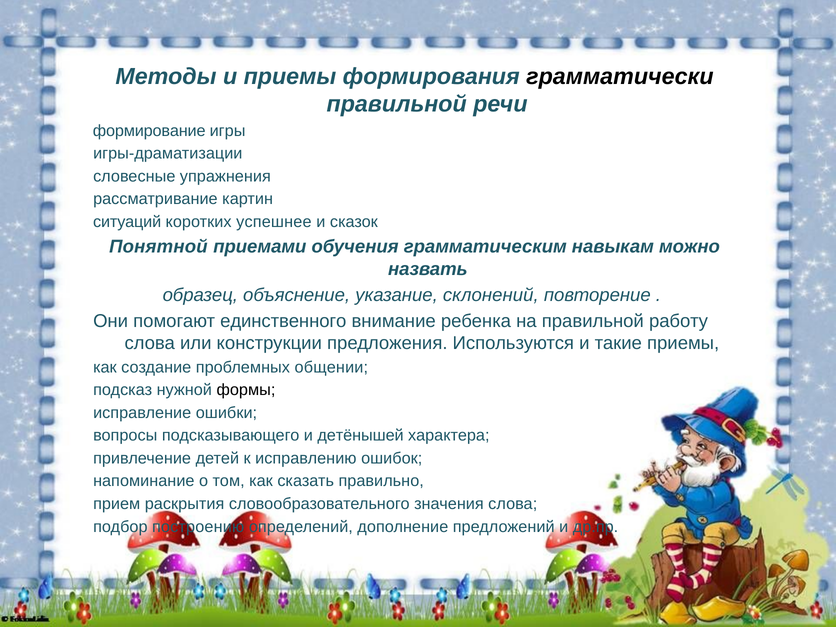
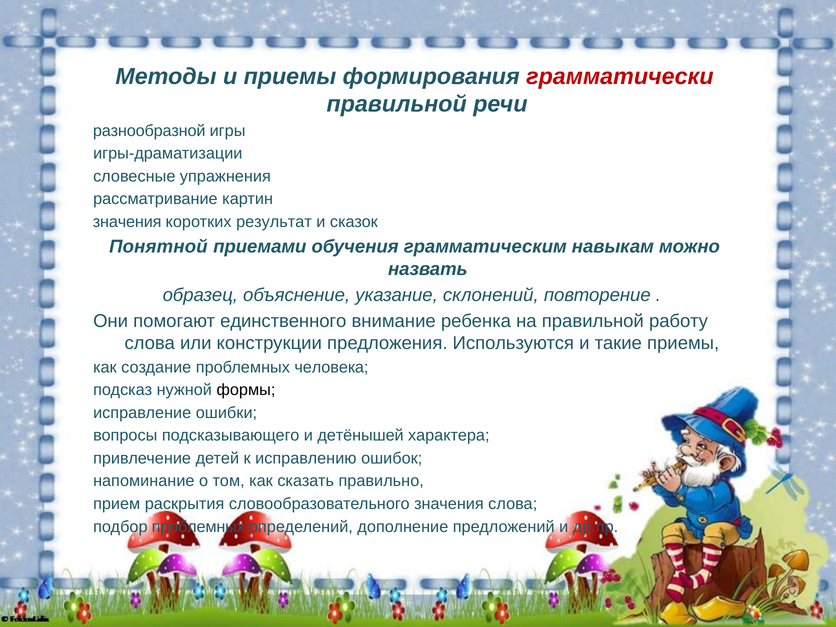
грамматически colour: black -> red
формирование: формирование -> разнообразной
ситуаций at (127, 222): ситуаций -> значения
успешнее: успешнее -> результат
общении: общении -> человека
подбор построению: построению -> проблемных
